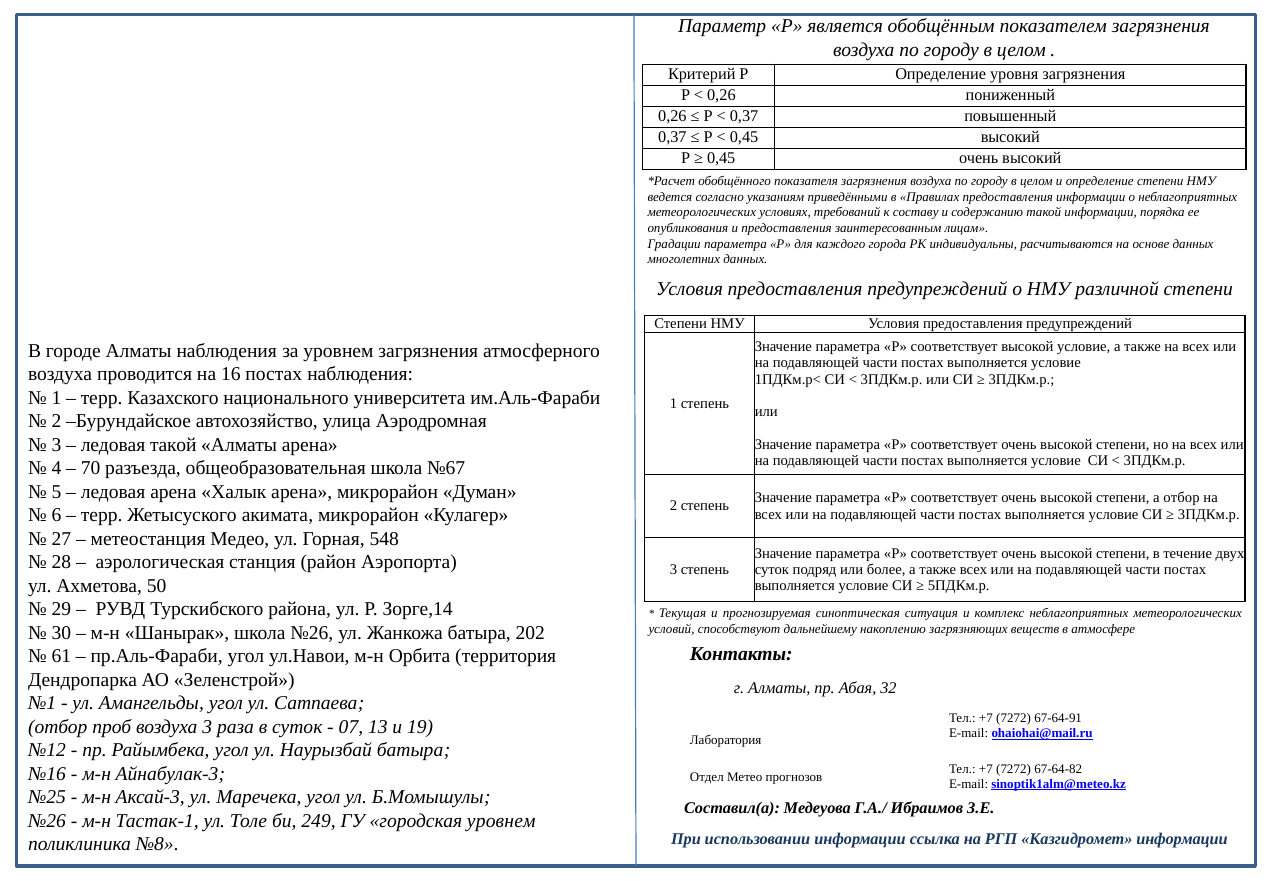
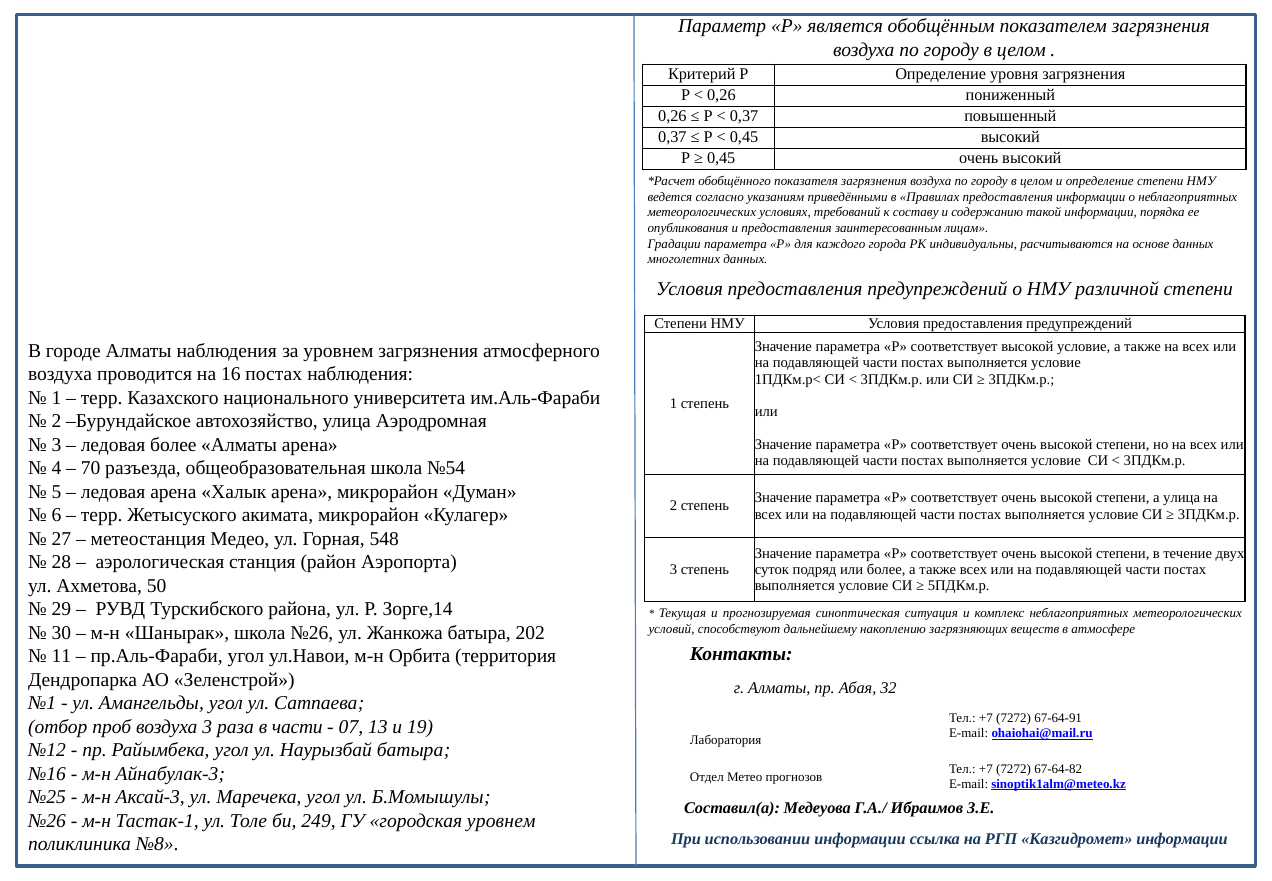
ледовая такой: такой -> более
№67: №67 -> №54
а отбор: отбор -> улица
61: 61 -> 11
в суток: суток -> части
